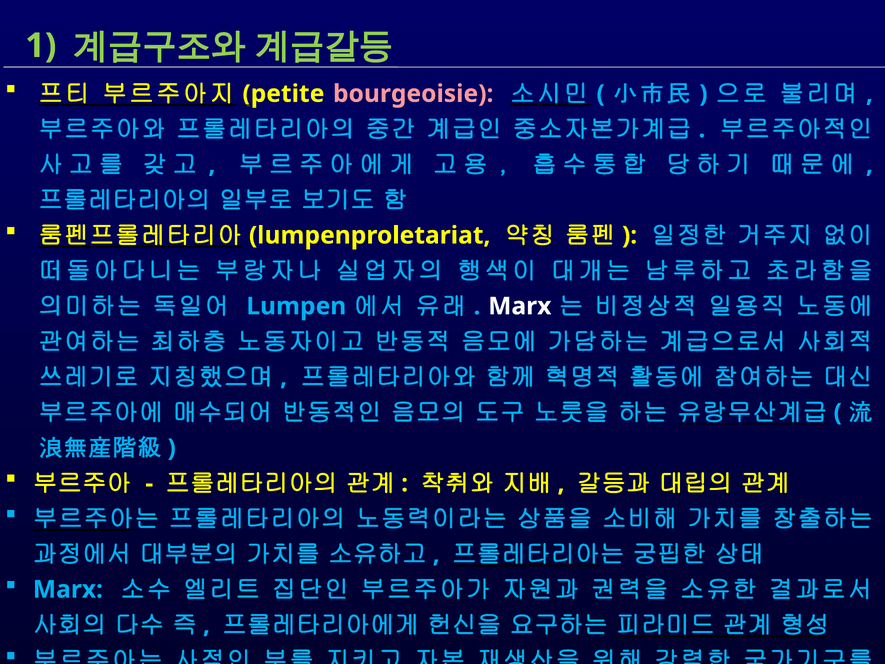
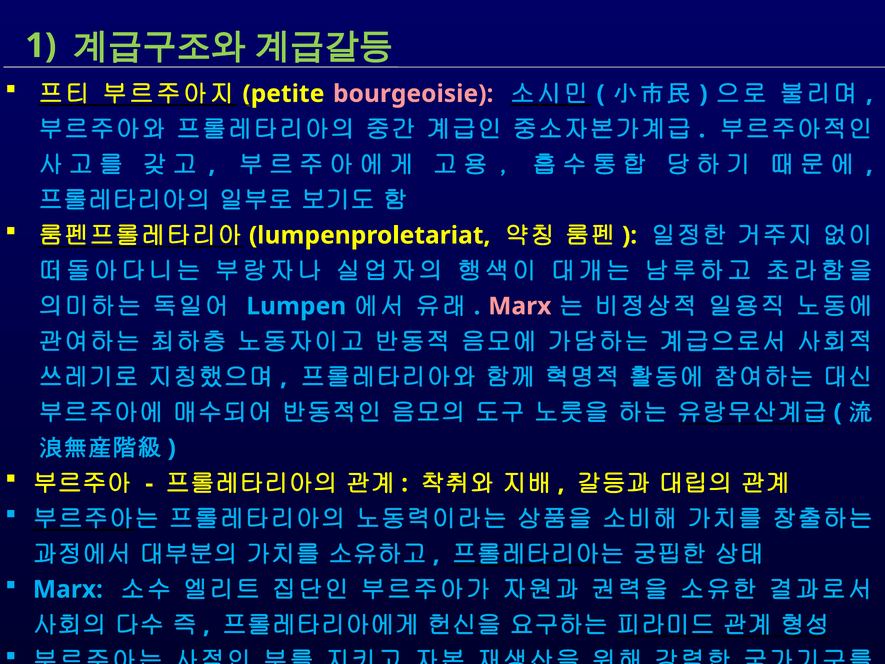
Marx at (520, 306) colour: white -> pink
